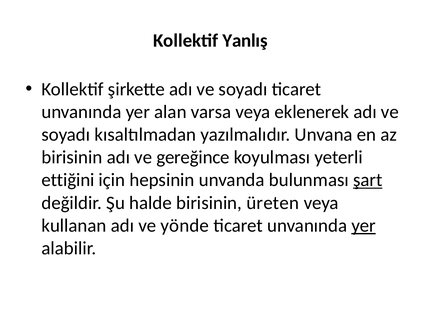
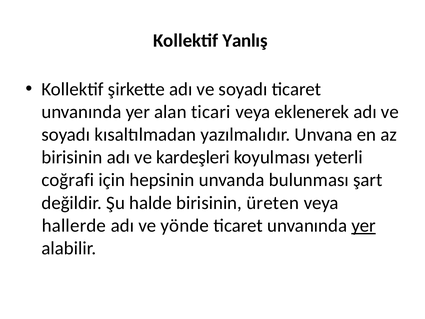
varsa: varsa -> ticari
gereğince: gereğince -> kardeşleri
ettiğini: ettiğini -> coğrafi
şart underline: present -> none
kullanan: kullanan -> hallerde
